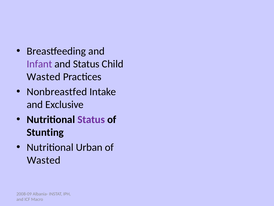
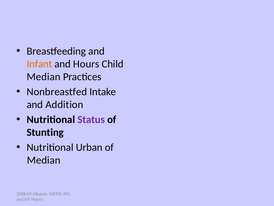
Infant colour: purple -> orange
and Status: Status -> Hours
Wasted at (44, 77): Wasted -> Median
Exclusive: Exclusive -> Addition
Wasted at (44, 160): Wasted -> Median
